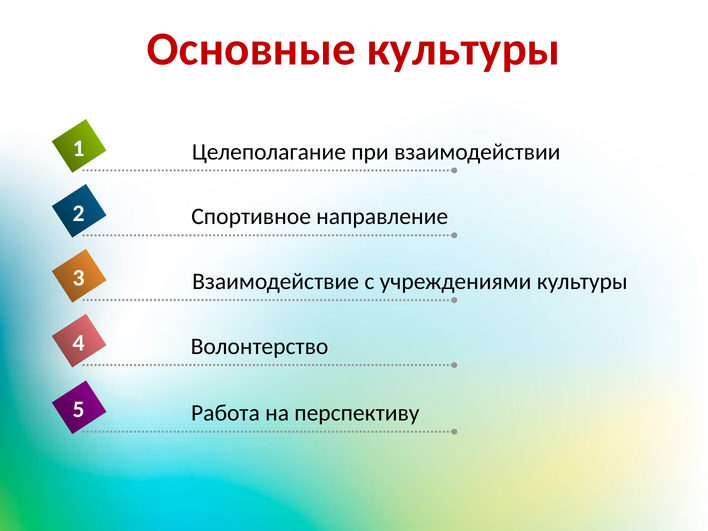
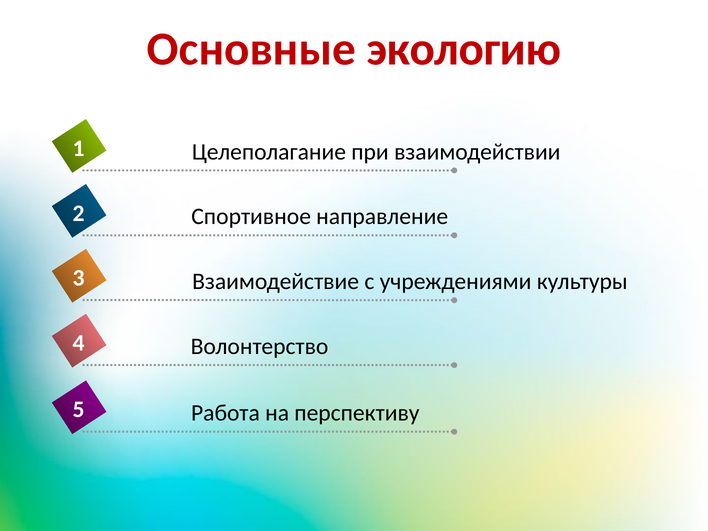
Основные культуры: культуры -> экологию
